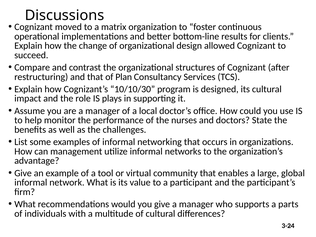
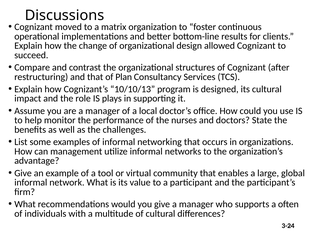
10/10/30: 10/10/30 -> 10/10/13
parts: parts -> often
